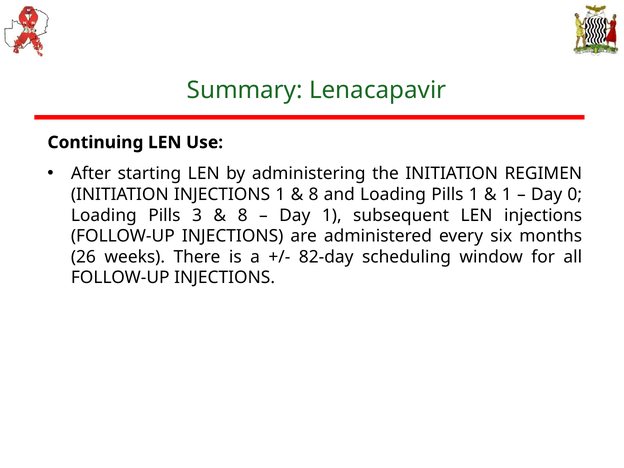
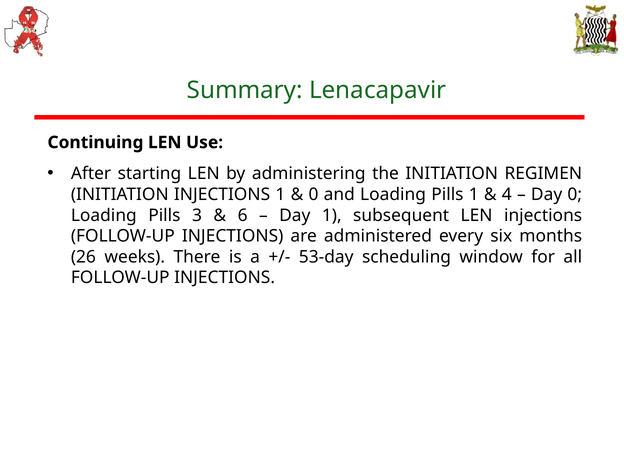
8 at (314, 194): 8 -> 0
1 at (507, 194): 1 -> 4
8 at (243, 215): 8 -> 6
82-day: 82-day -> 53-day
